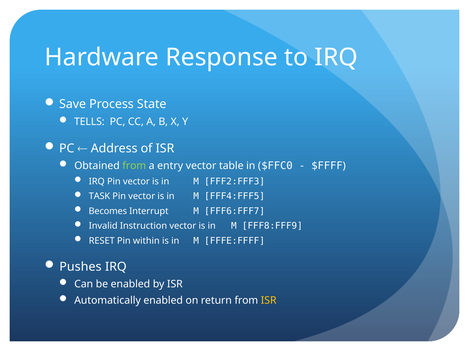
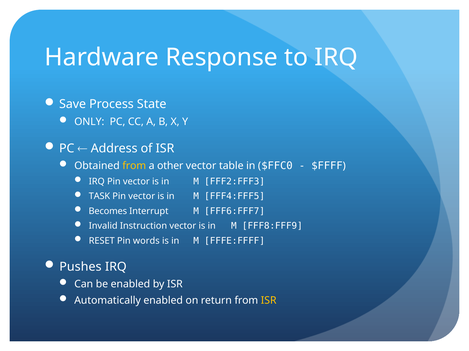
TELLS: TELLS -> ONLY
from at (134, 166) colour: light green -> yellow
entry: entry -> other
within: within -> words
